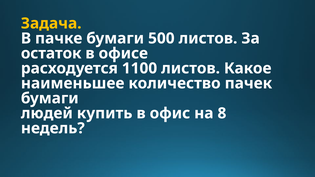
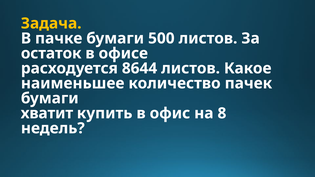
1100: 1100 -> 8644
людей: людей -> хватит
